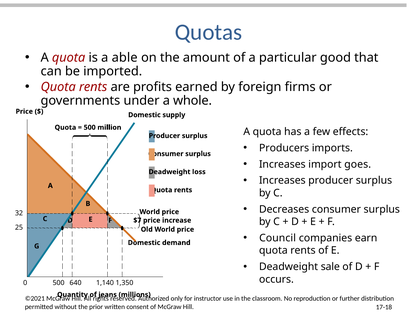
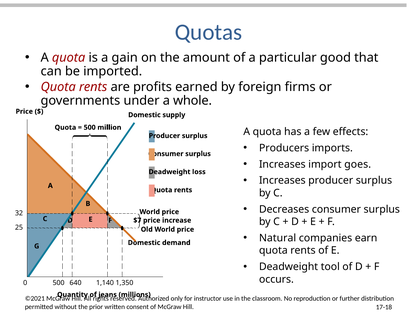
able: able -> gain
Council: Council -> Natural
sale: sale -> tool
